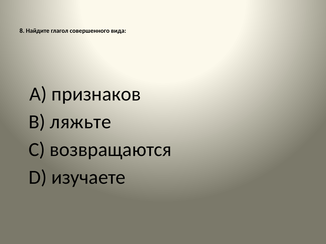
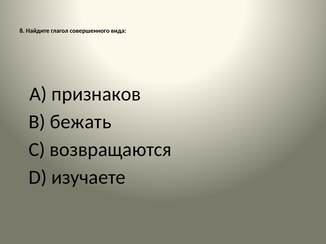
ляжьте: ляжьте -> бежать
